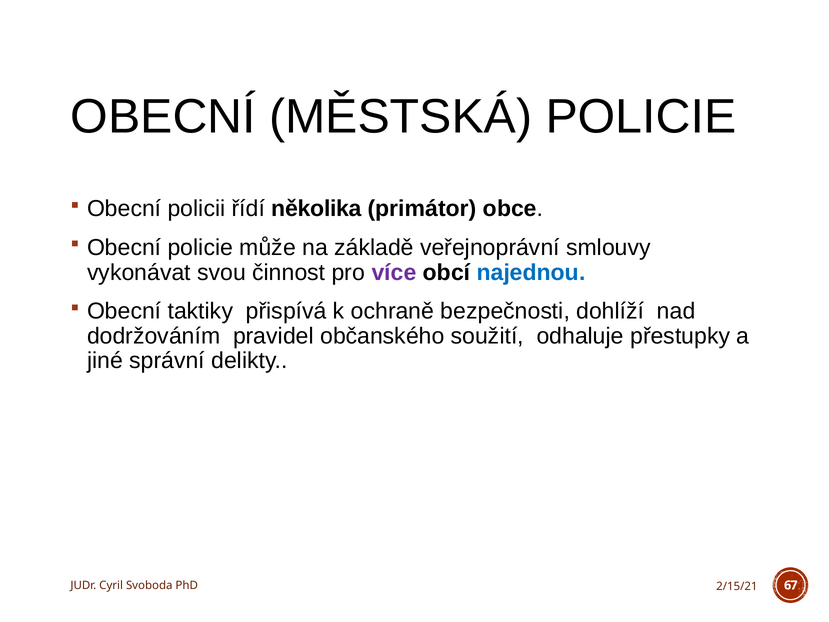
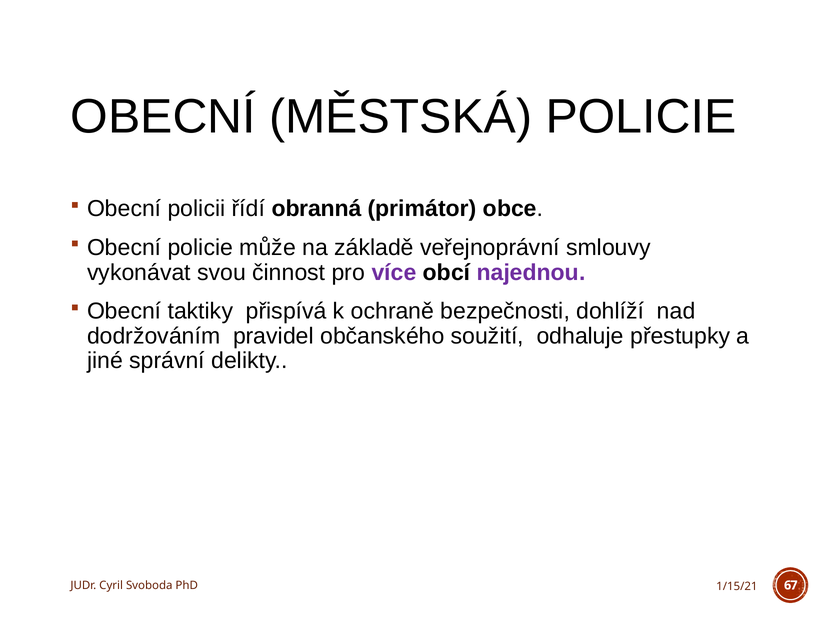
několika: několika -> obranná
najednou colour: blue -> purple
2/15/21: 2/15/21 -> 1/15/21
